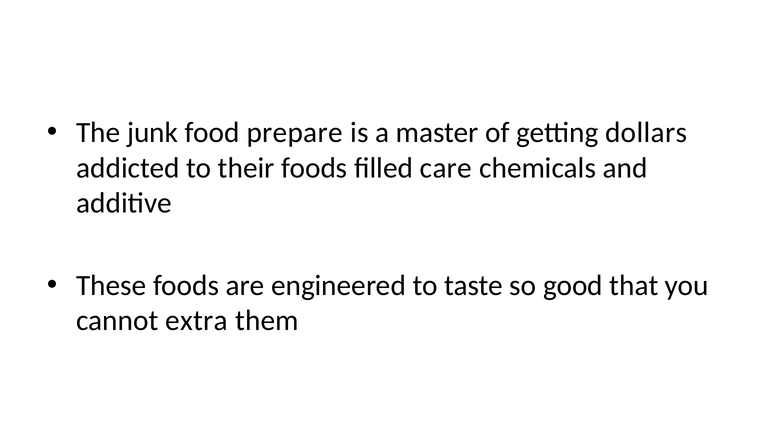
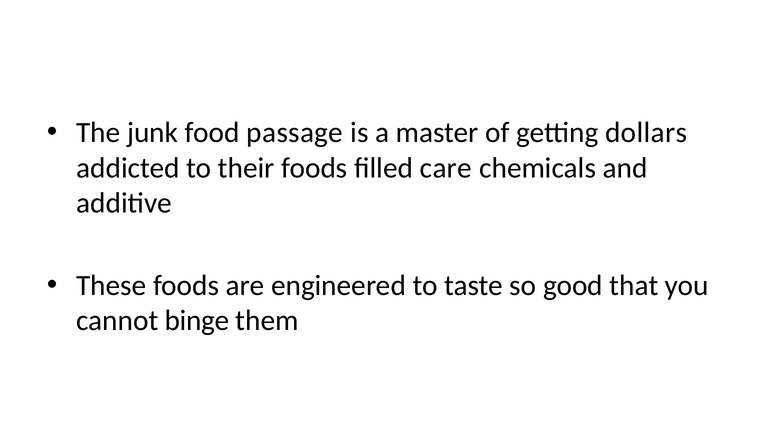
prepare: prepare -> passage
extra: extra -> binge
